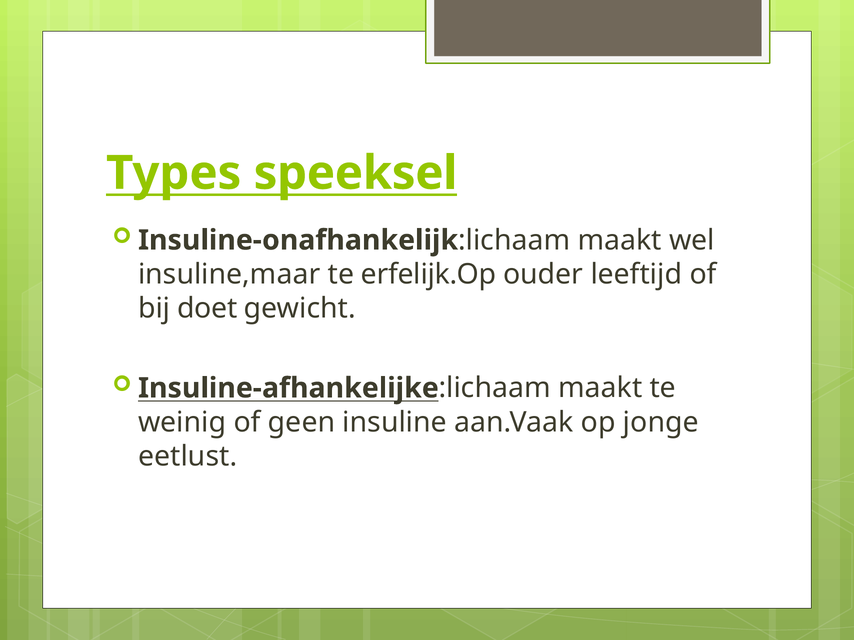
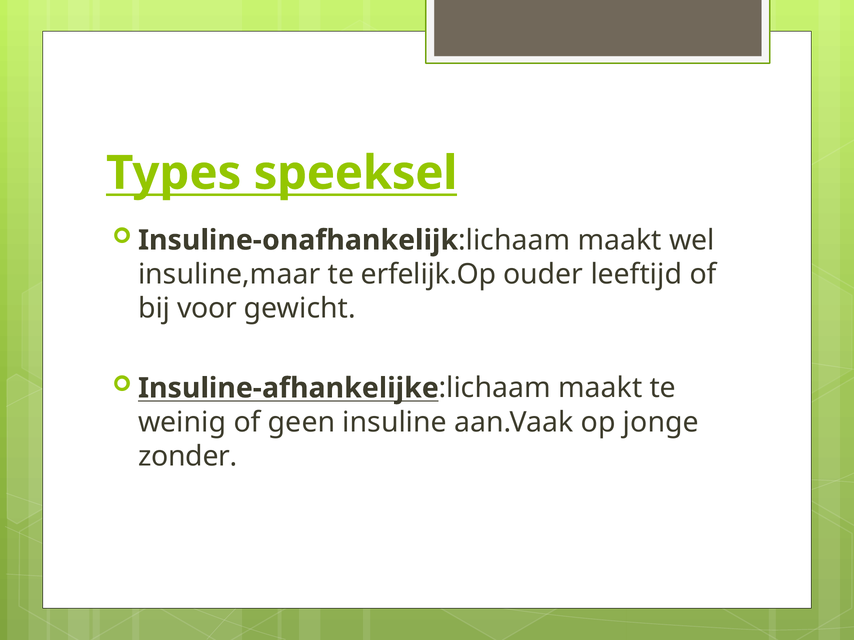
doet: doet -> voor
eetlust: eetlust -> zonder
